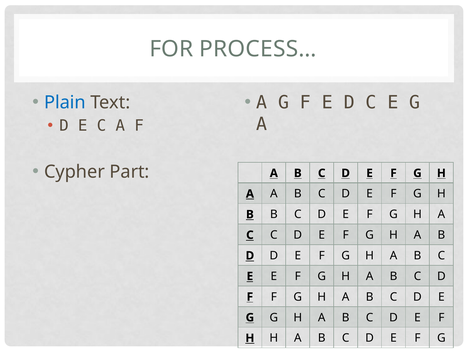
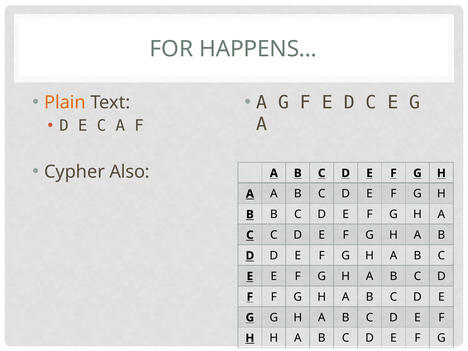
PROCESS…: PROCESS… -> HAPPENS…
Plain colour: blue -> orange
Part: Part -> Also
